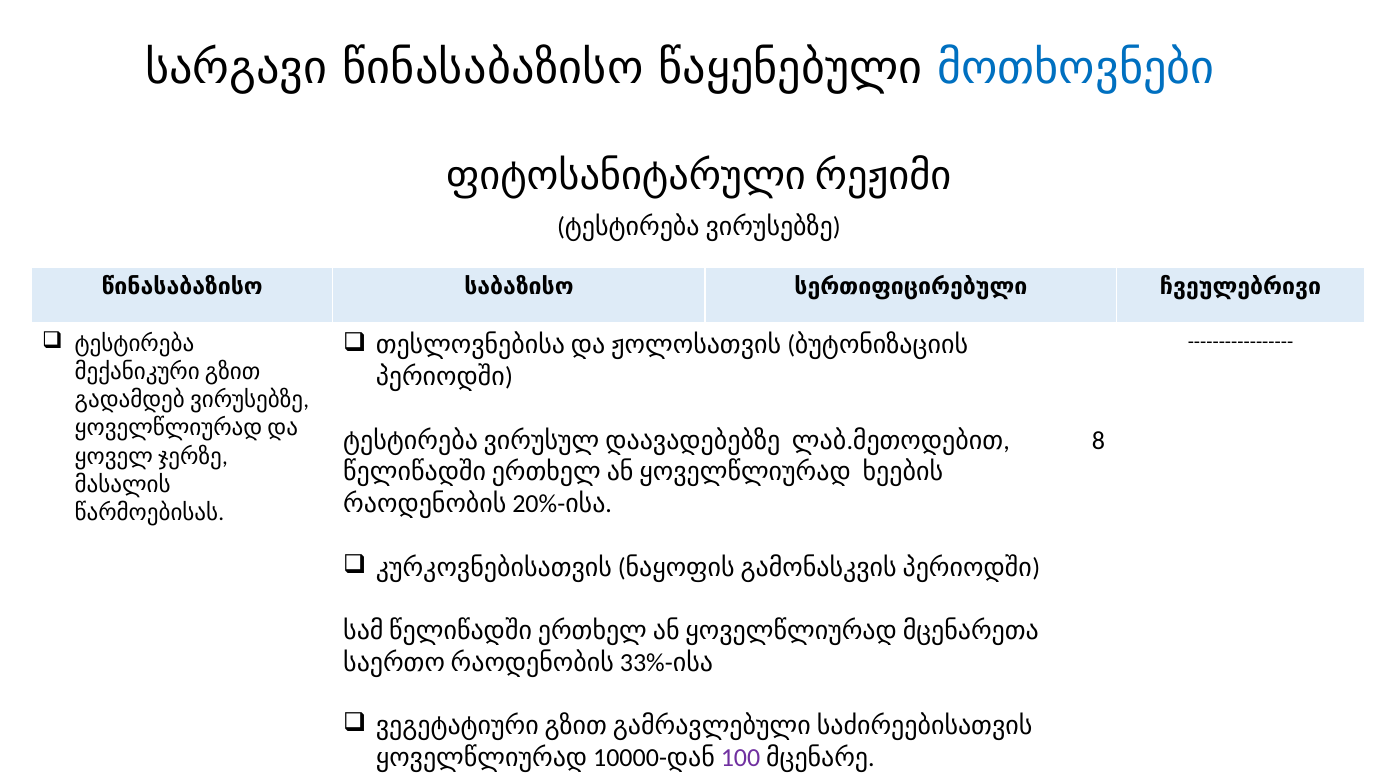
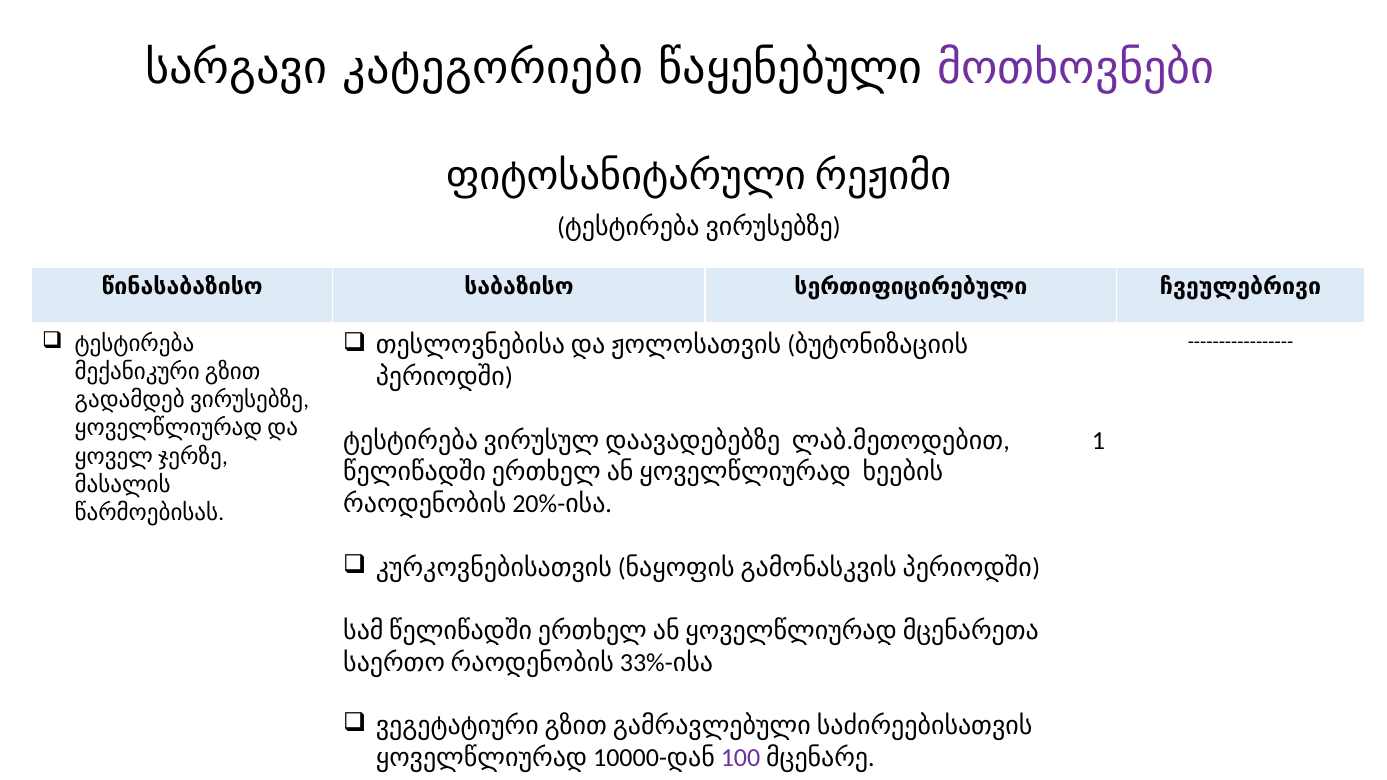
სარგავი წინასაბაზისო: წინასაბაზისო -> კატეგორიები
მოთხოვნები colour: blue -> purple
8: 8 -> 1
